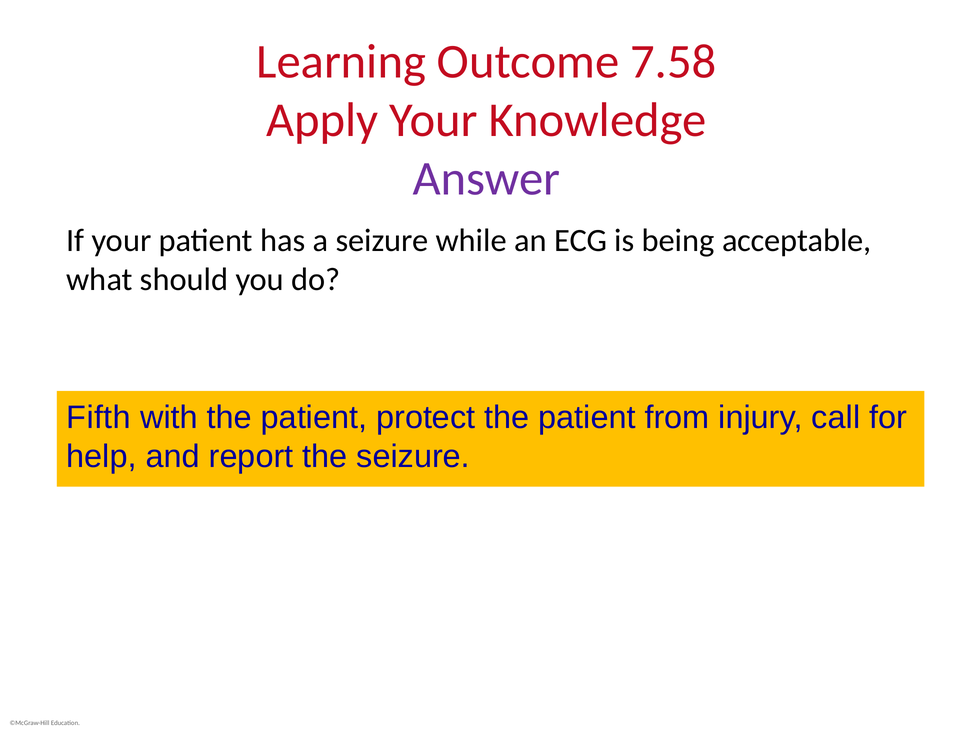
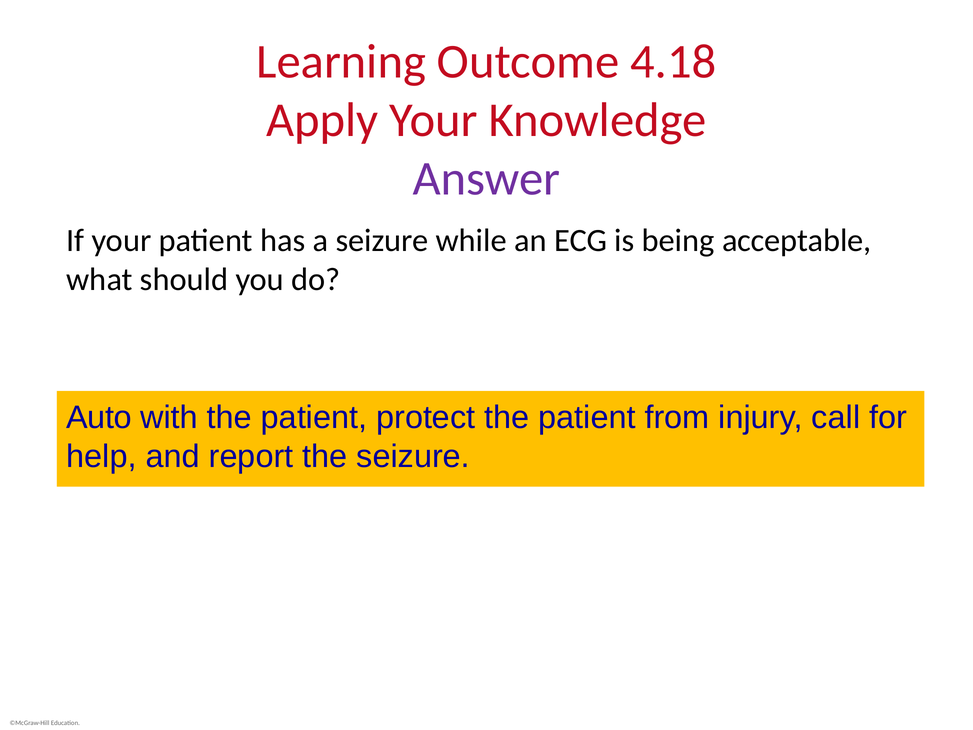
7.58: 7.58 -> 4.18
Fifth: Fifth -> Auto
